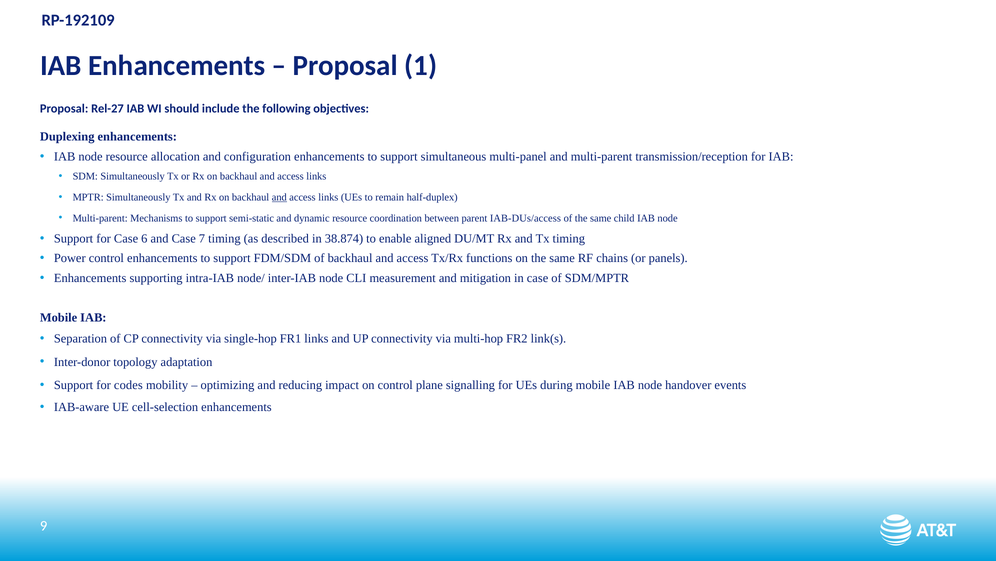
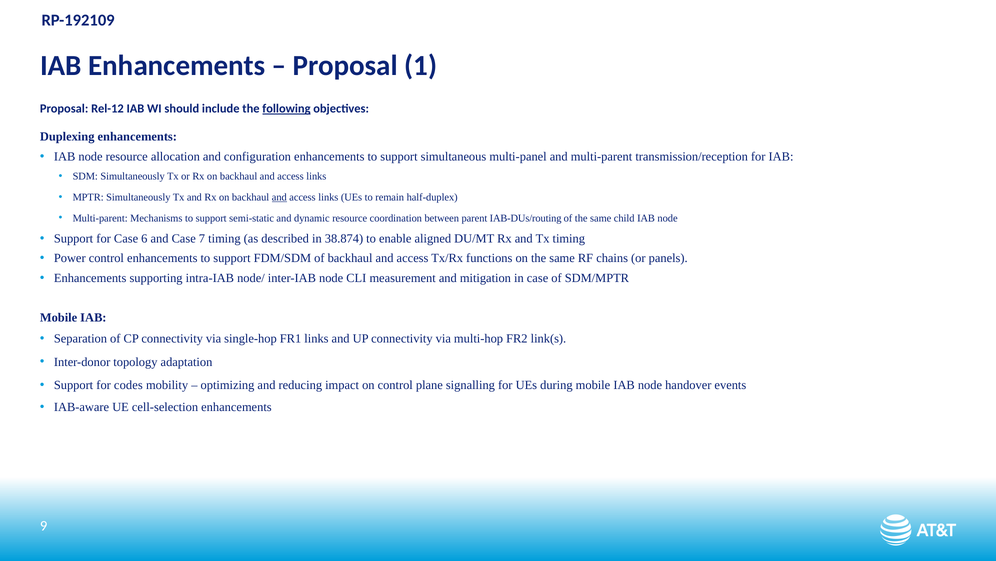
Rel-27: Rel-27 -> Rel-12
following underline: none -> present
IAB-DUs/access: IAB-DUs/access -> IAB-DUs/routing
